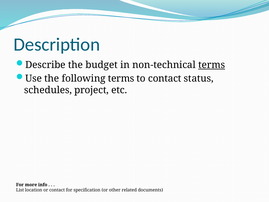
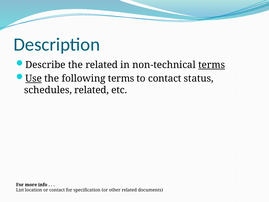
the budget: budget -> related
Use underline: none -> present
schedules project: project -> related
